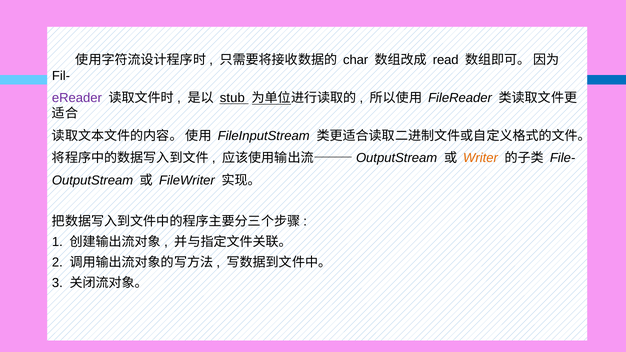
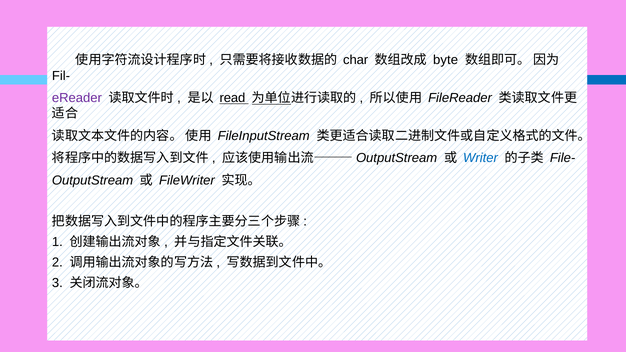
read: read -> byte
stub: stub -> read
Writer colour: orange -> blue
